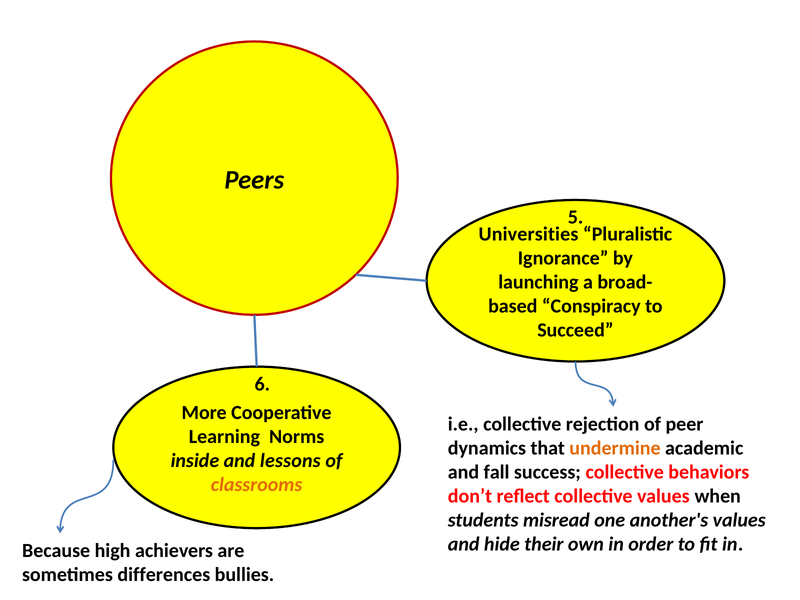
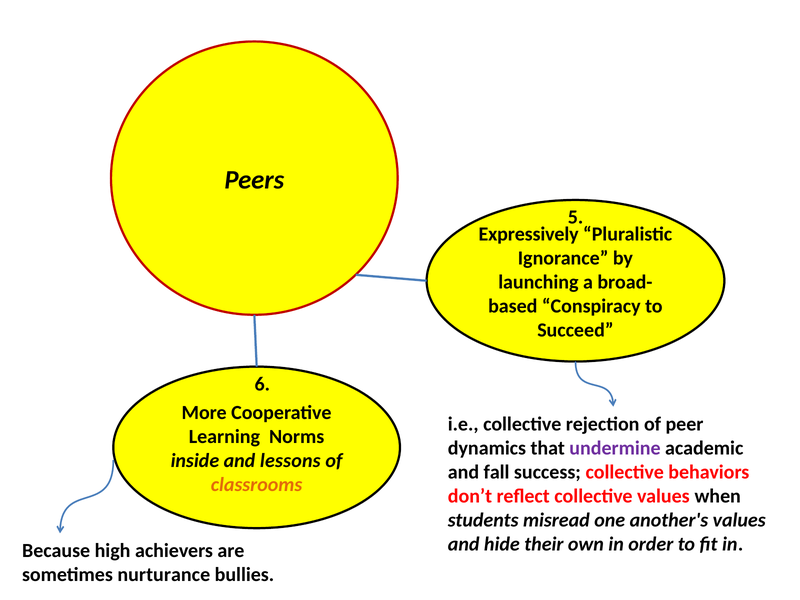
Universities: Universities -> Expressively
undermine colour: orange -> purple
differences: differences -> nurturance
